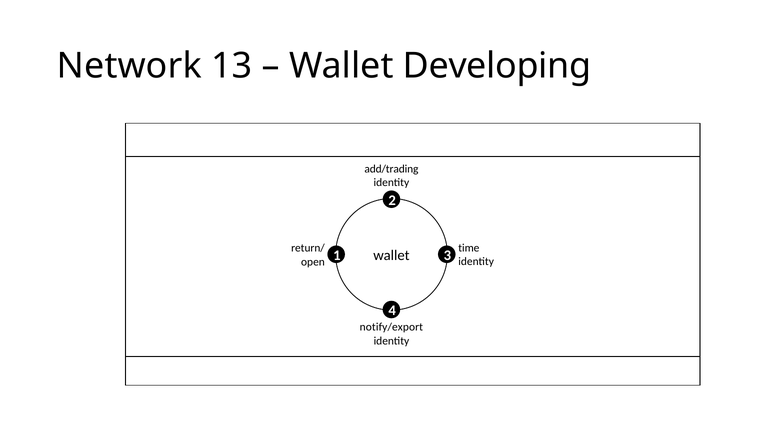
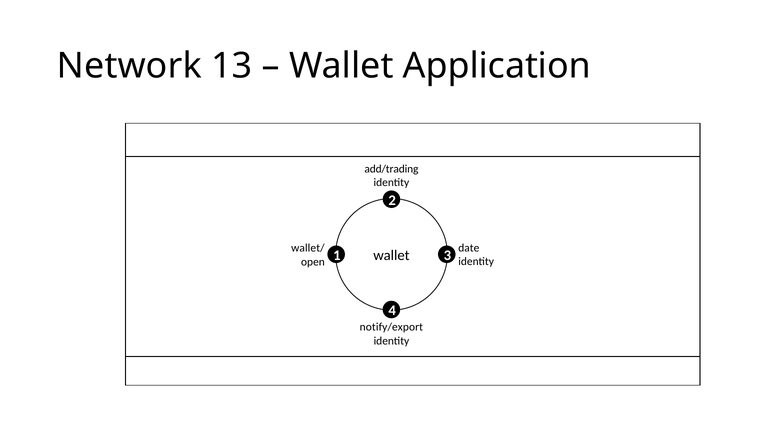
Developing: Developing -> Application
time: time -> date
return/: return/ -> wallet/
